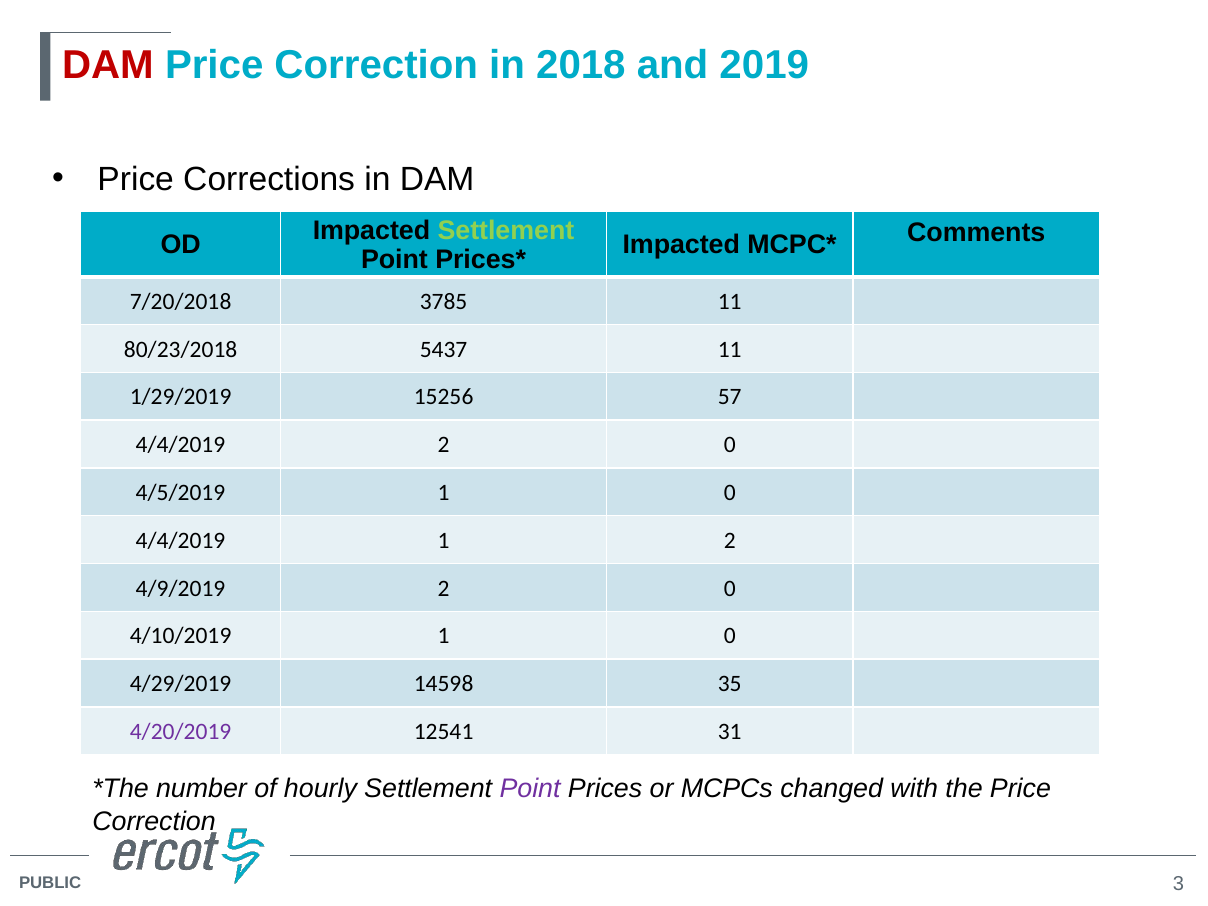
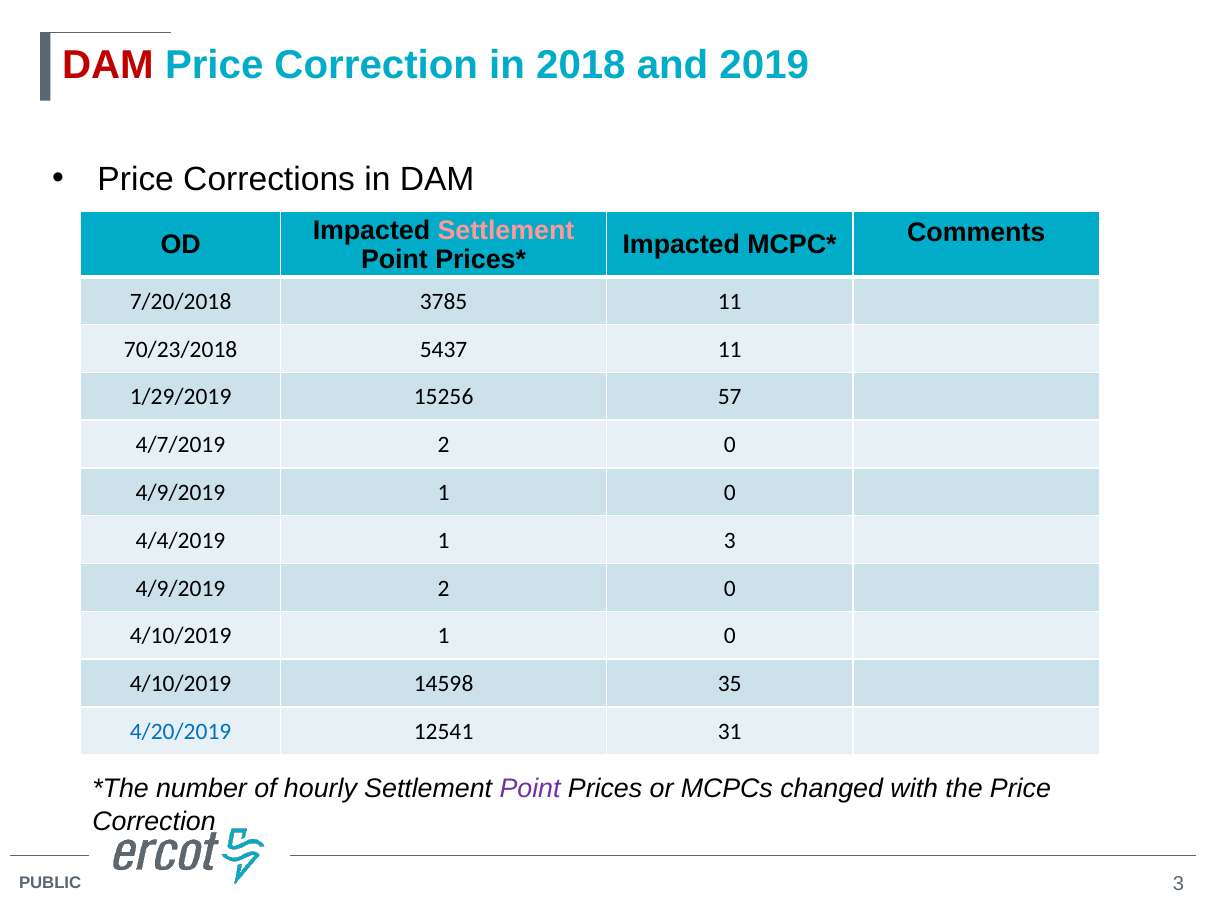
Settlement at (506, 230) colour: light green -> pink
80/23/2018: 80/23/2018 -> 70/23/2018
4/4/2019 at (181, 445): 4/4/2019 -> 4/7/2019
4/5/2019 at (181, 493): 4/5/2019 -> 4/9/2019
1 2: 2 -> 3
4/29/2019 at (181, 684): 4/29/2019 -> 4/10/2019
4/20/2019 colour: purple -> blue
